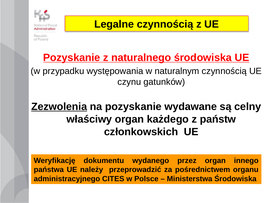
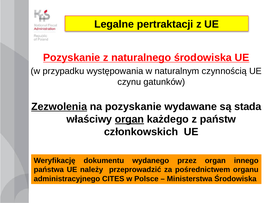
Legalne czynnością: czynnością -> pertraktacji
celny: celny -> stada
organ at (129, 119) underline: none -> present
